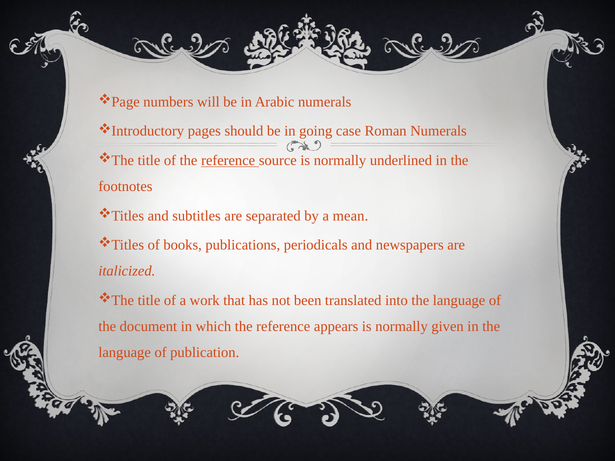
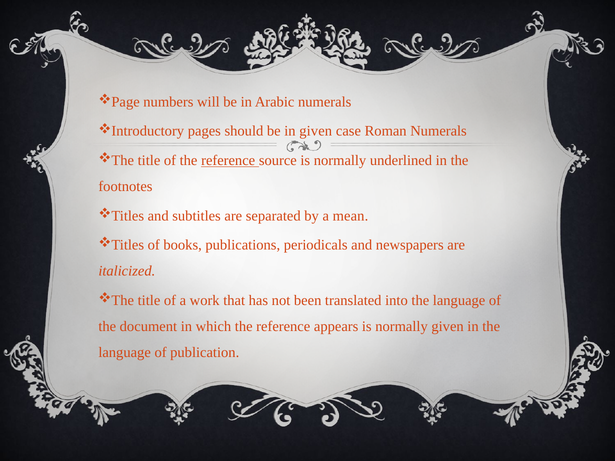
in going: going -> given
